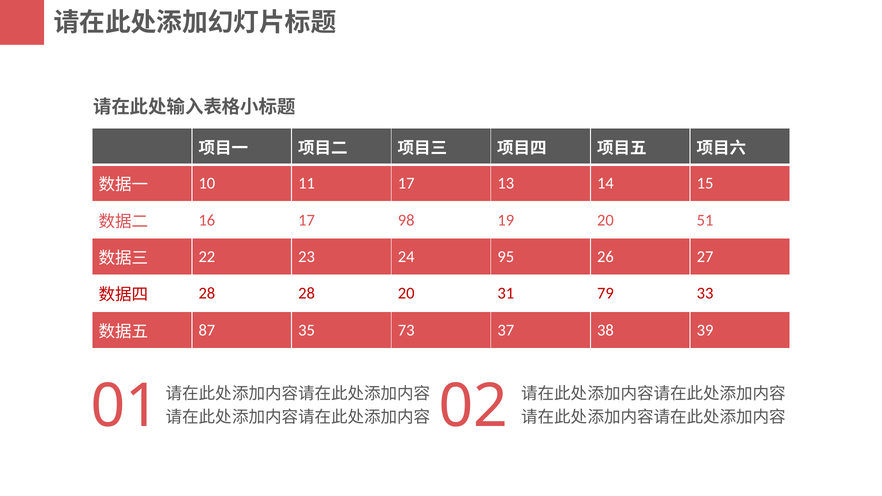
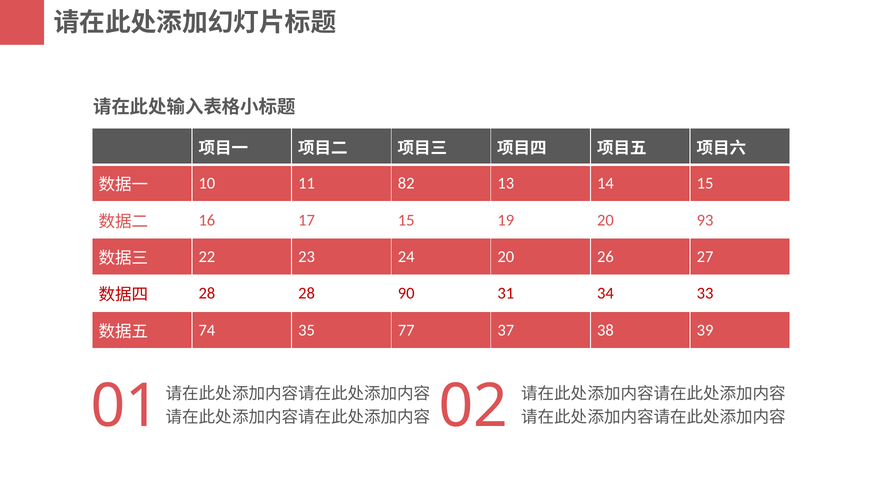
11 17: 17 -> 82
17 98: 98 -> 15
51: 51 -> 93
24 95: 95 -> 20
28 20: 20 -> 90
79: 79 -> 34
87: 87 -> 74
73: 73 -> 77
